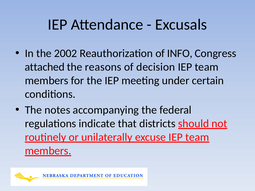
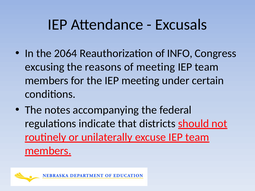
2002: 2002 -> 2064
attached: attached -> excusing
of decision: decision -> meeting
